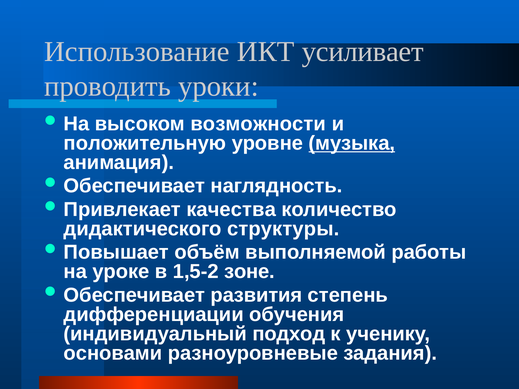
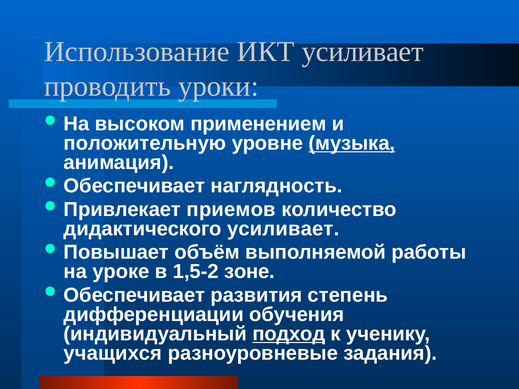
возможности: возможности -> применением
качества: качества -> приемов
дидактического структуры: структуры -> усиливает
подход underline: none -> present
основами: основами -> учащихся
